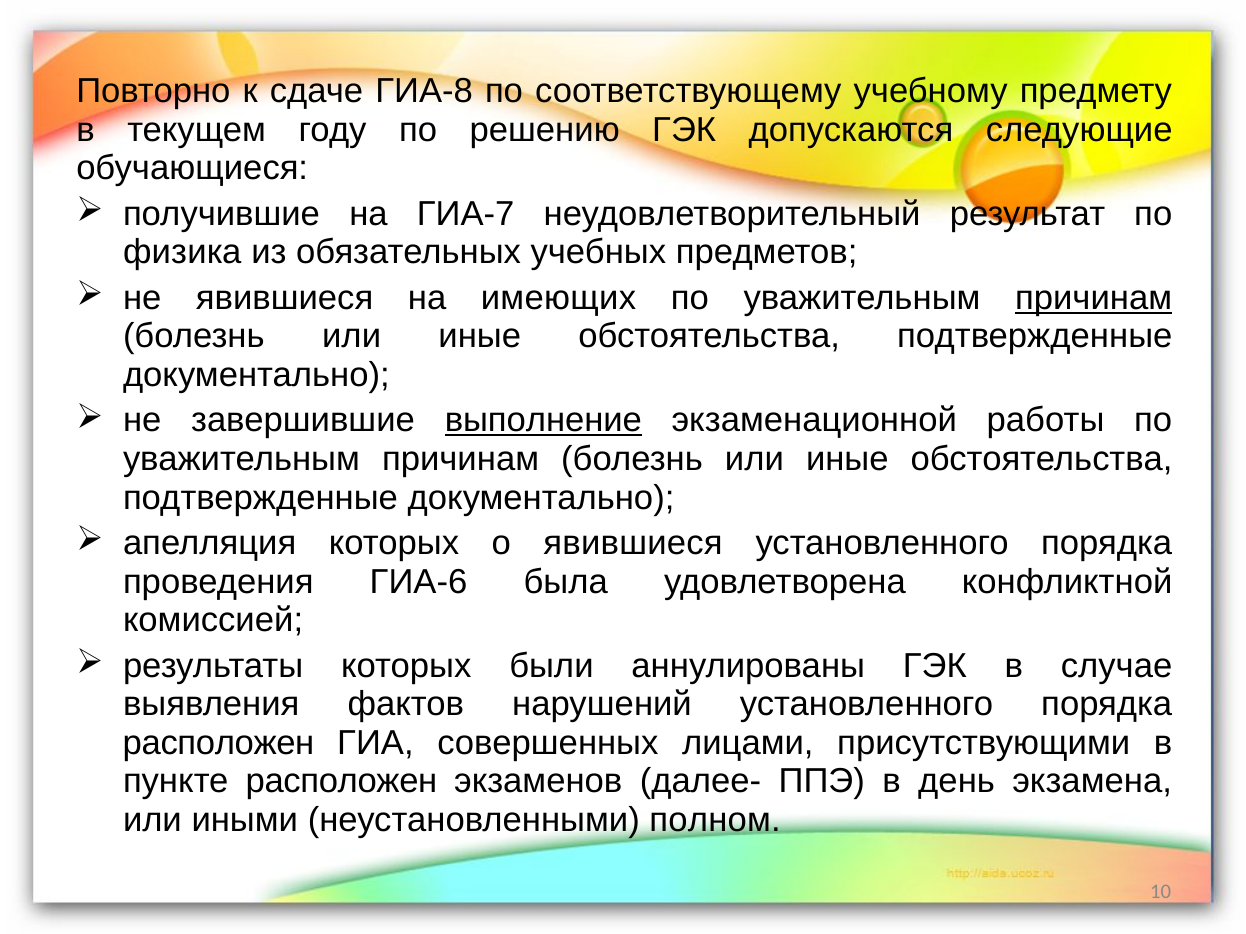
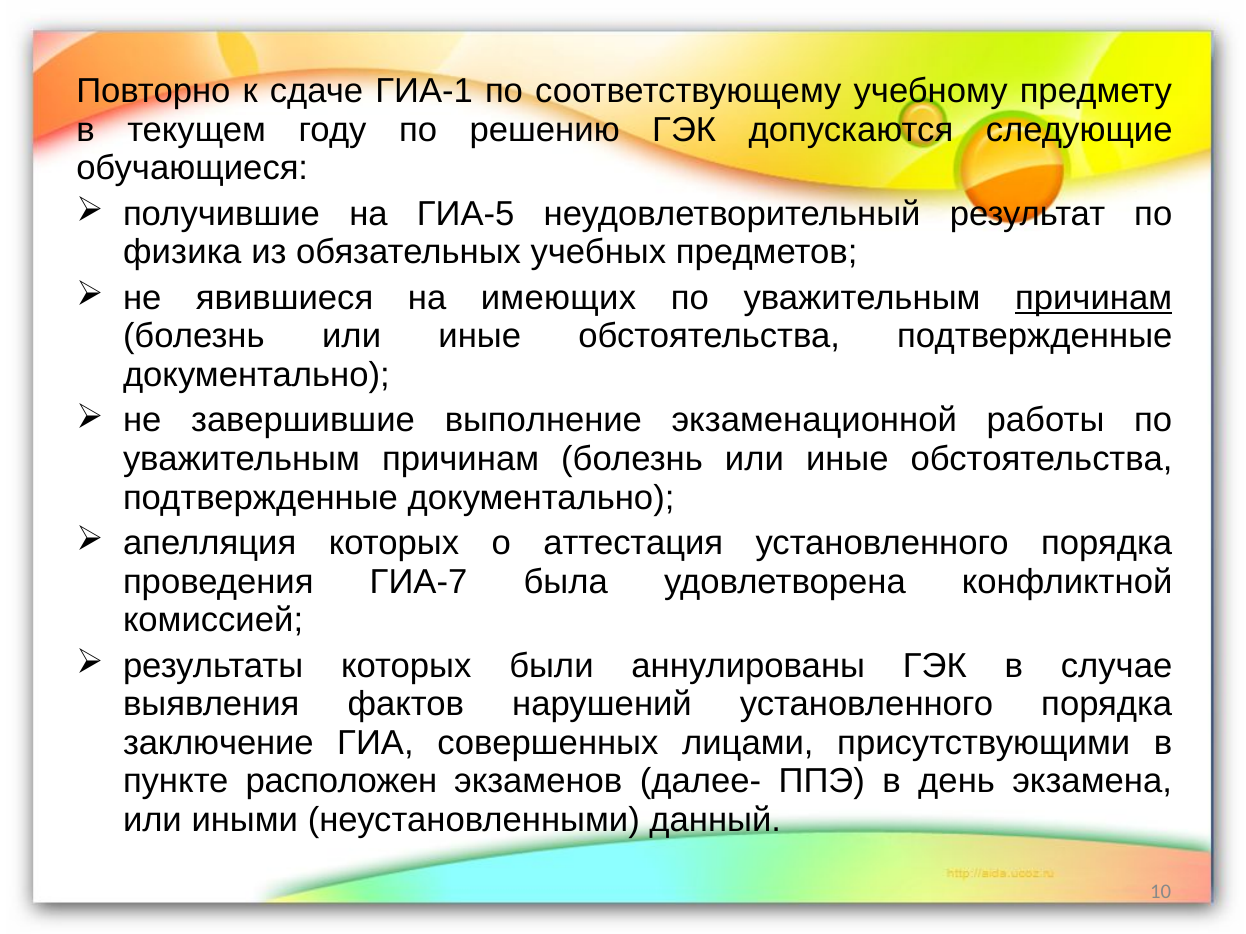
ГИА-8: ГИА-8 -> ГИА-1
ГИА-7: ГИА-7 -> ГИА-5
выполнение underline: present -> none
о явившиеся: явившиеся -> аттестация
ГИА-6: ГИА-6 -> ГИА-7
расположен at (219, 743): расположен -> заключение
полном: полном -> данный
